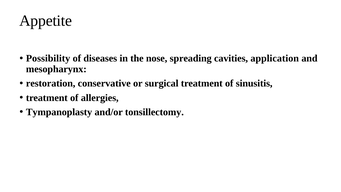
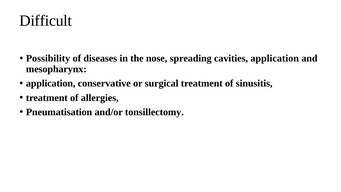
Appetite: Appetite -> Difficult
restoration at (51, 83): restoration -> application
Tympanoplasty: Tympanoplasty -> Pneumatisation
